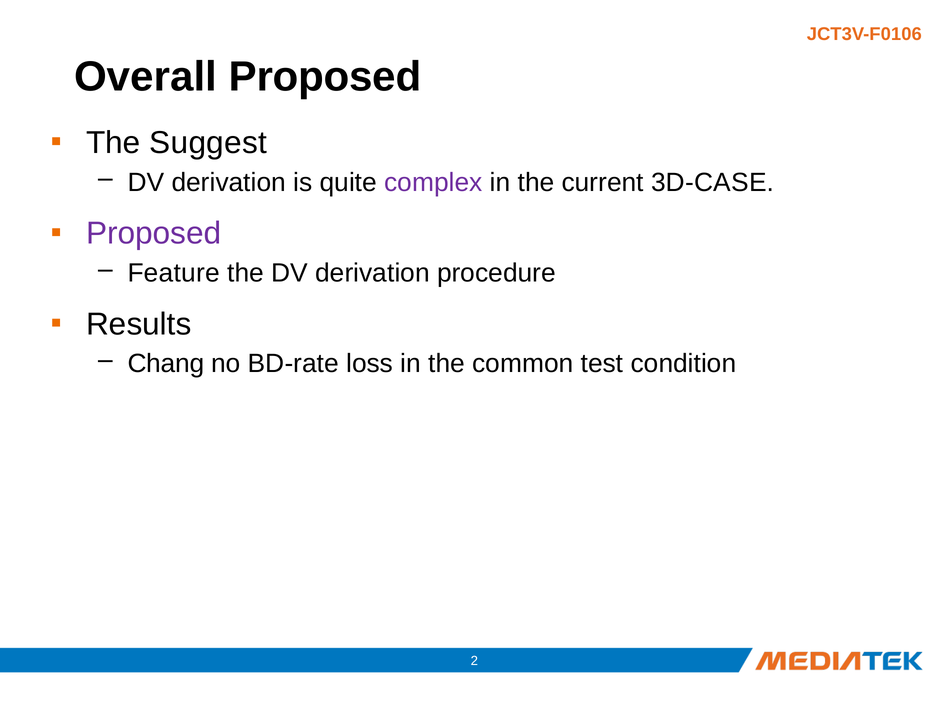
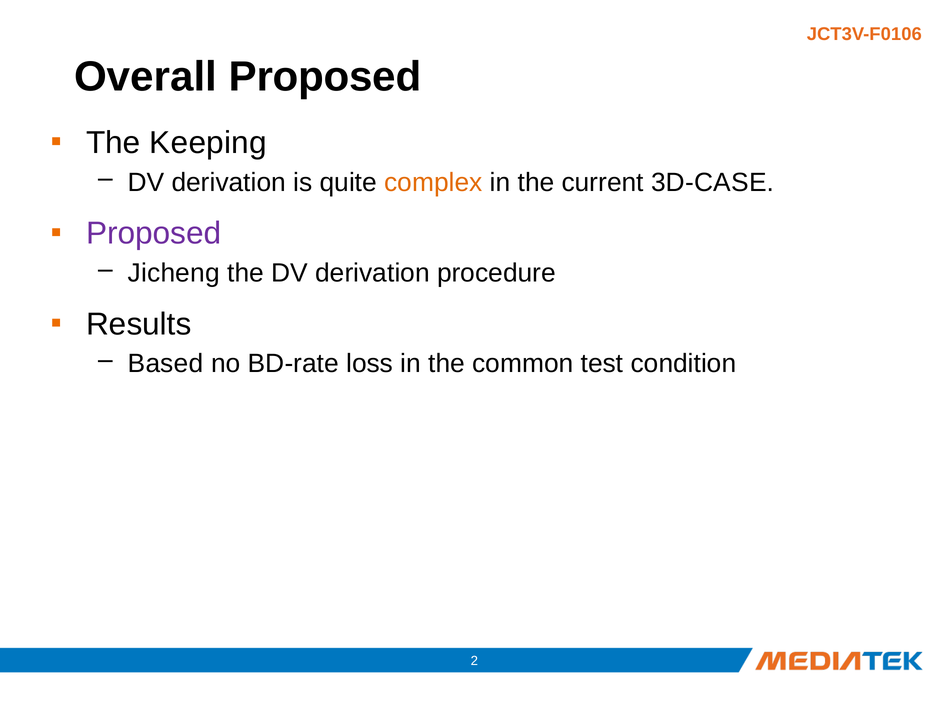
Suggest: Suggest -> Keeping
complex colour: purple -> orange
Feature: Feature -> Jicheng
Chang: Chang -> Based
